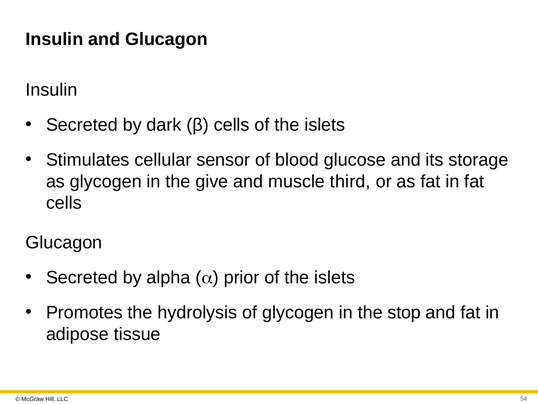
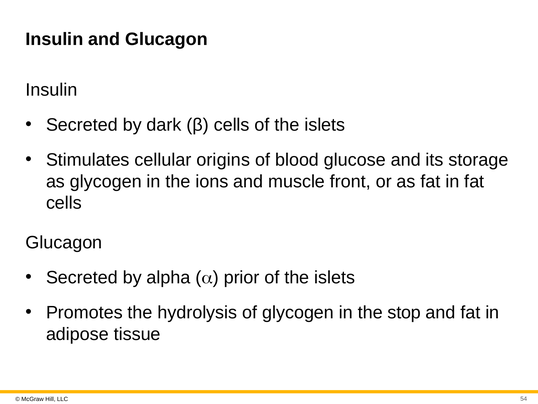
sensor: sensor -> origins
give: give -> ions
third: third -> front
